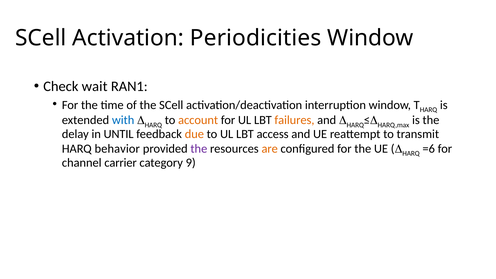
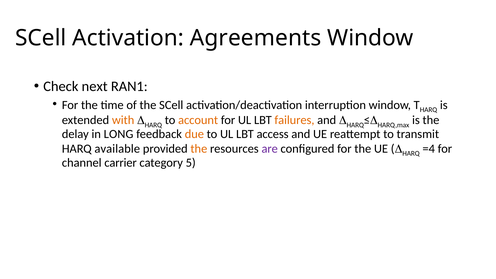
Periodicities: Periodicities -> Agreements
wait: wait -> next
with colour: blue -> orange
UNTIL: UNTIL -> LONG
behavior: behavior -> available
the at (199, 149) colour: purple -> orange
are colour: orange -> purple
=6: =6 -> =4
9: 9 -> 5
